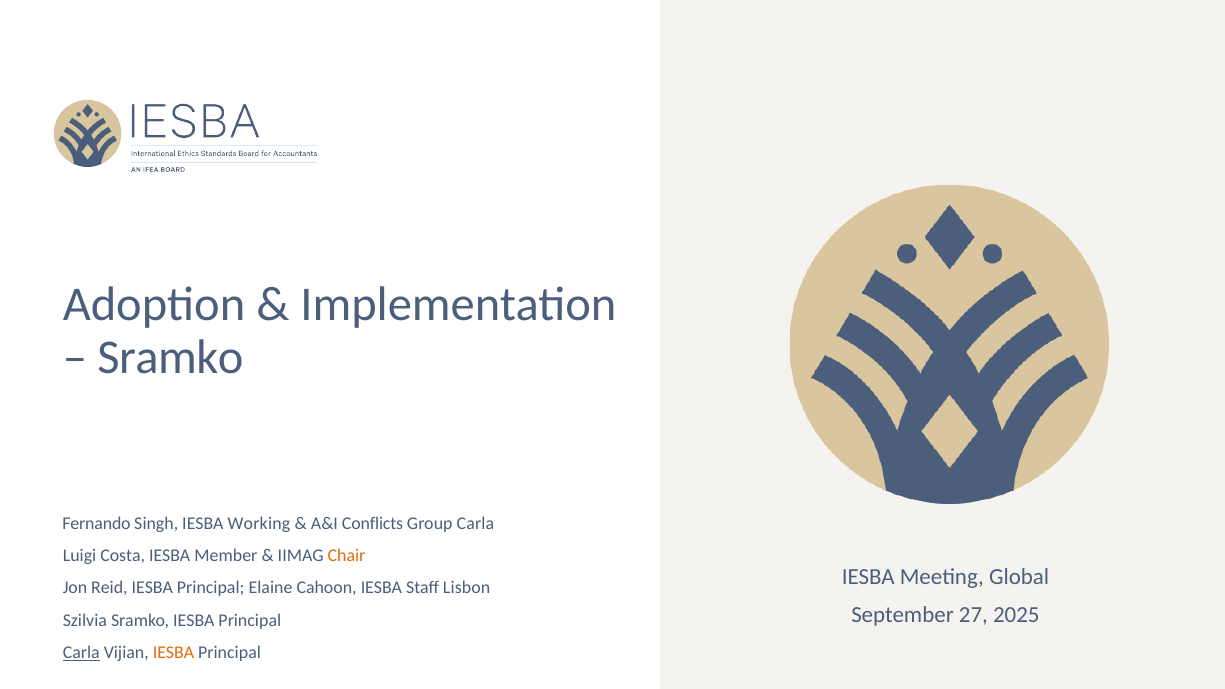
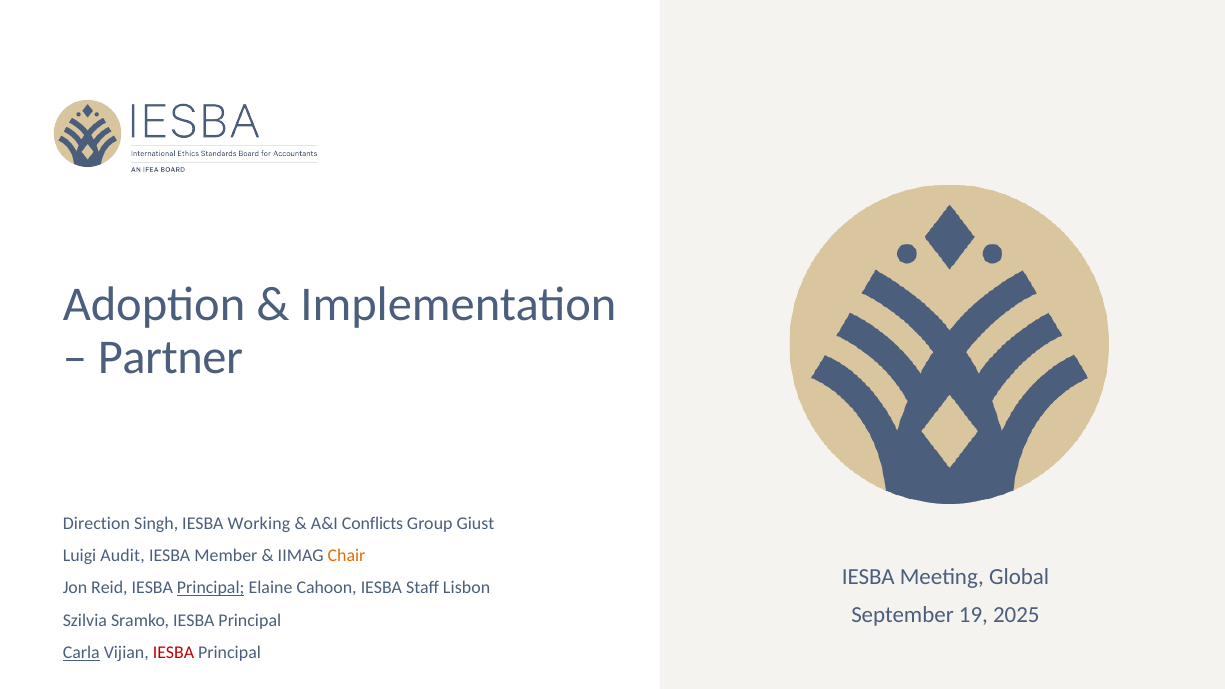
Sramko at (170, 358): Sramko -> Partner
Fernando: Fernando -> Direction
Group Carla: Carla -> Giust
Costa: Costa -> Audit
Principal at (211, 588) underline: none -> present
27: 27 -> 19
IESBA at (174, 653) colour: orange -> red
